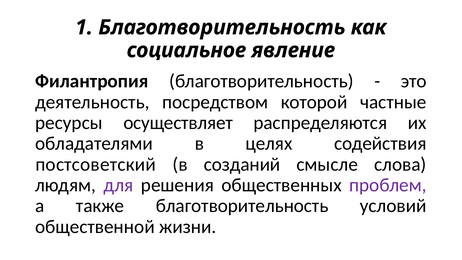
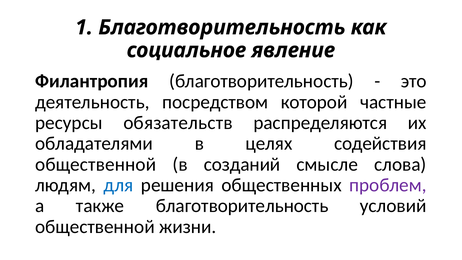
осуществляет: осуществляет -> обязательств
постсоветский at (96, 164): постсоветский -> общественной
для colour: purple -> blue
